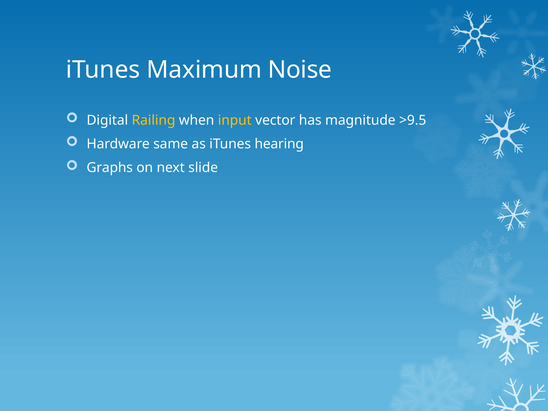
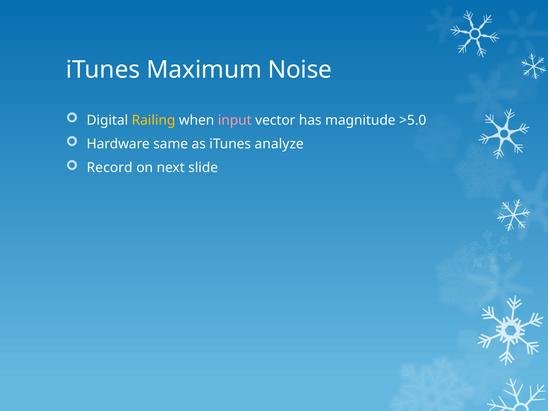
input colour: yellow -> pink
>9.5: >9.5 -> >5.0
hearing: hearing -> analyze
Graphs: Graphs -> Record
